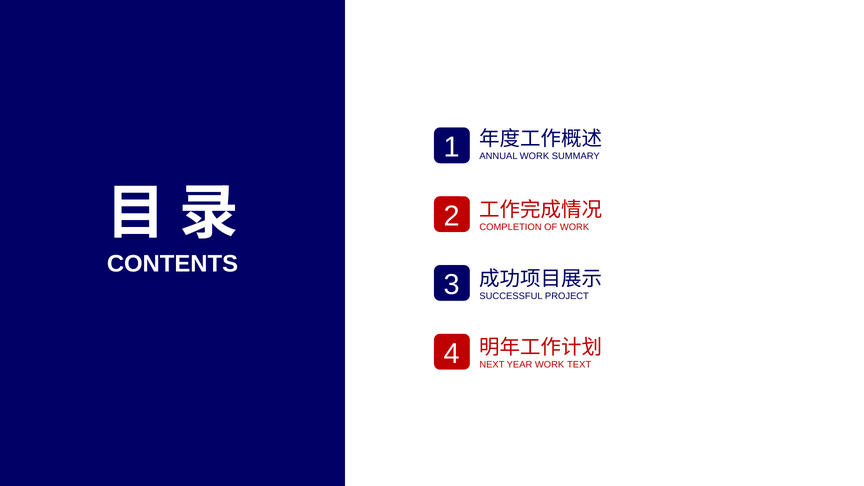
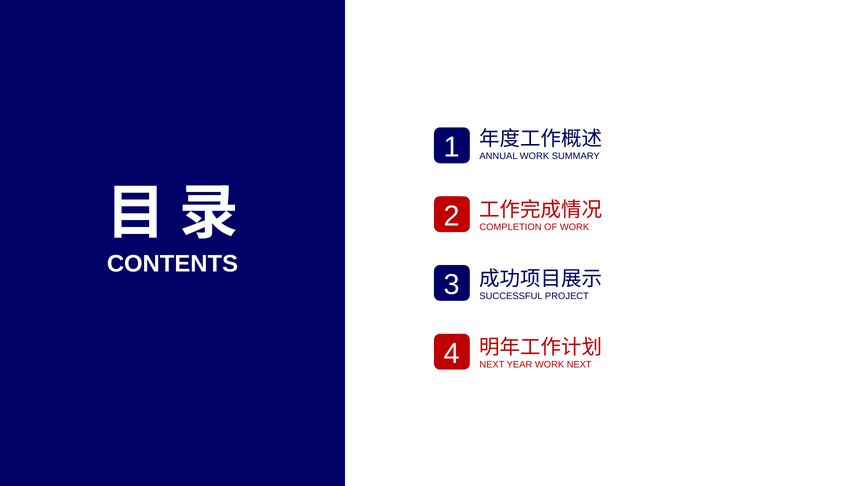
WORK TEXT: TEXT -> NEXT
